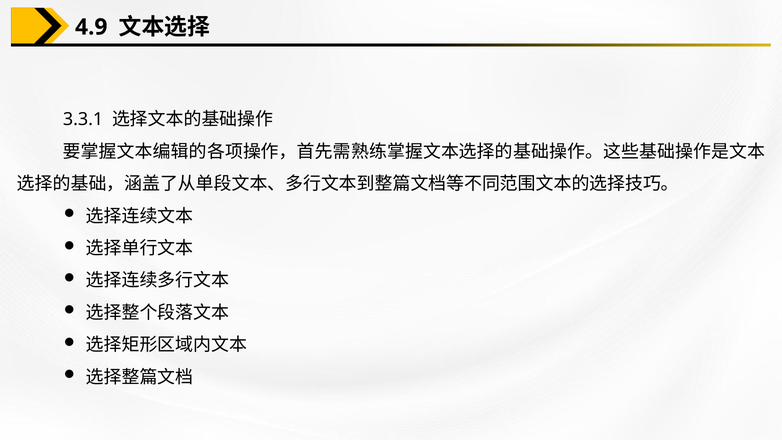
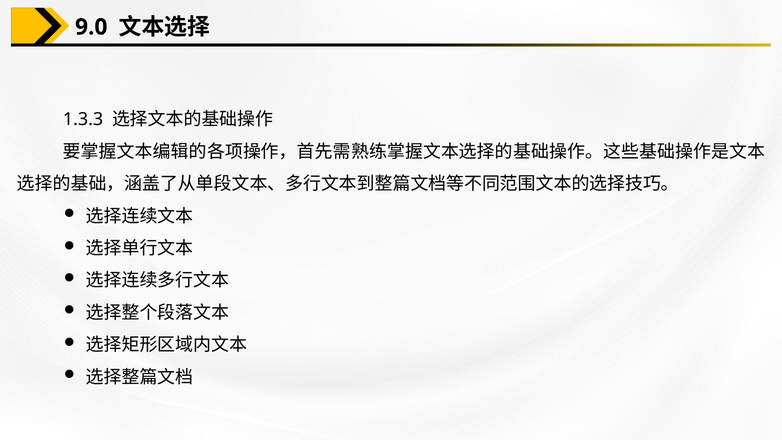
4.9: 4.9 -> 9.0
3.3.1: 3.3.1 -> 1.3.3
